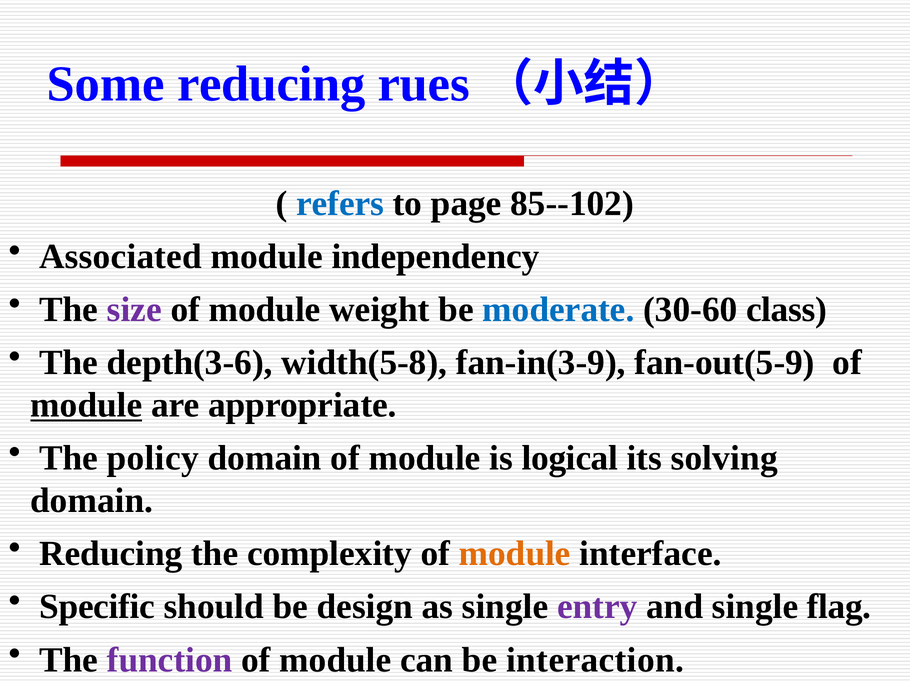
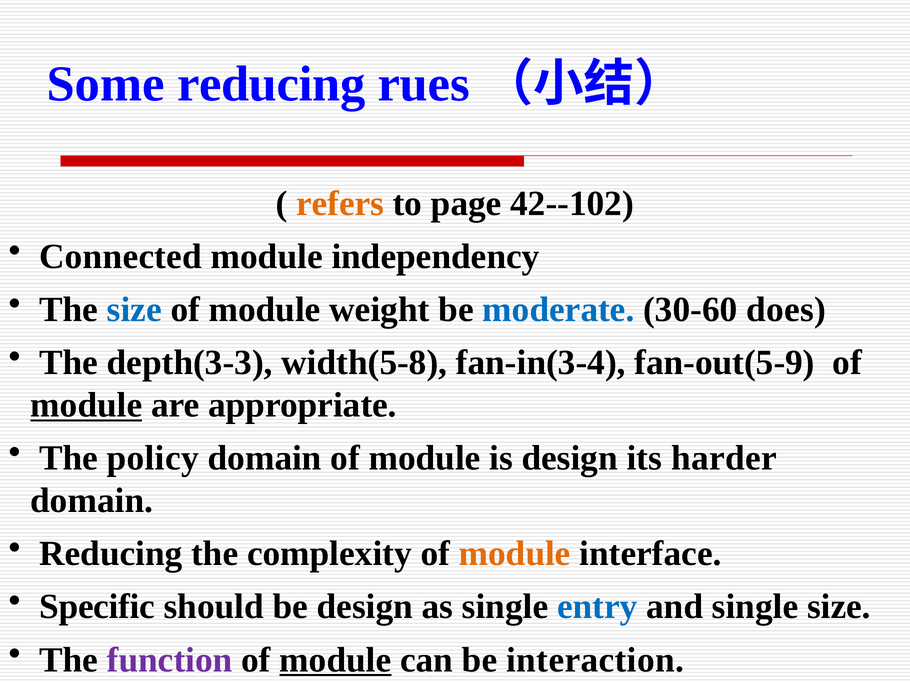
refers colour: blue -> orange
85--102: 85--102 -> 42--102
Associated: Associated -> Connected
size at (134, 310) colour: purple -> blue
class: class -> does
depth(3-6: depth(3-6 -> depth(3-3
fan-in(3-9: fan-in(3-9 -> fan-in(3-4
is logical: logical -> design
solving: solving -> harder
entry colour: purple -> blue
single flag: flag -> size
module at (335, 660) underline: none -> present
